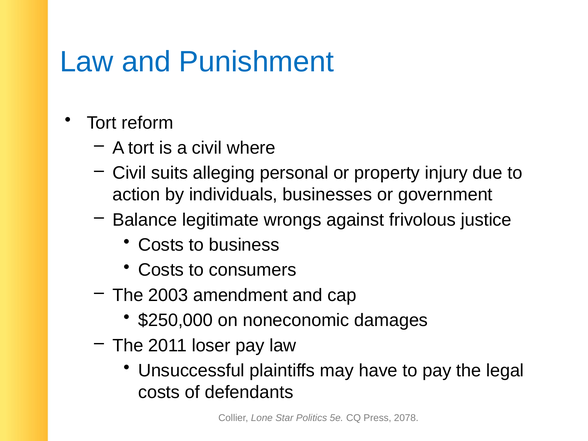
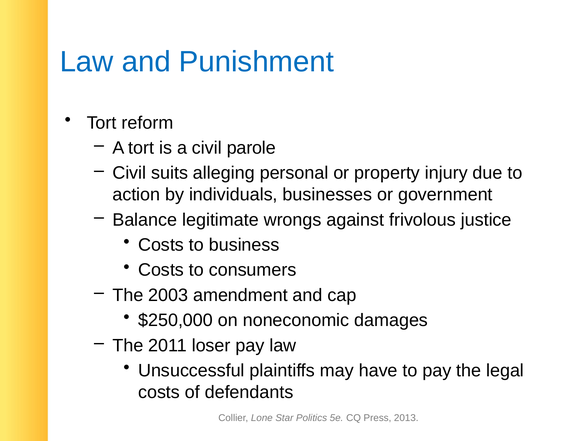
where: where -> parole
2078: 2078 -> 2013
